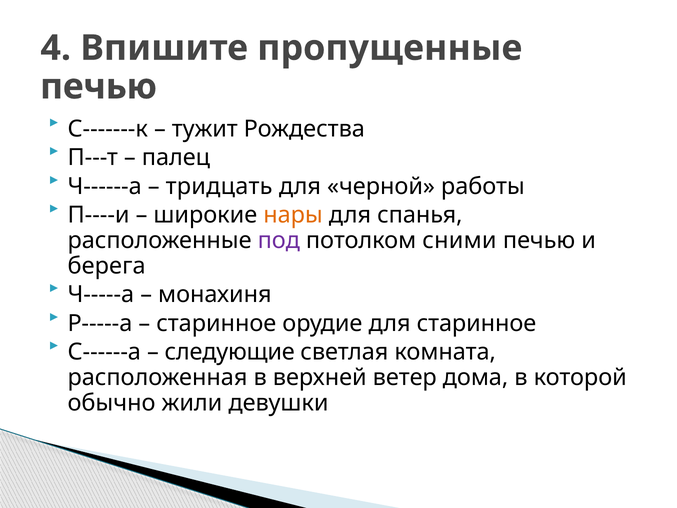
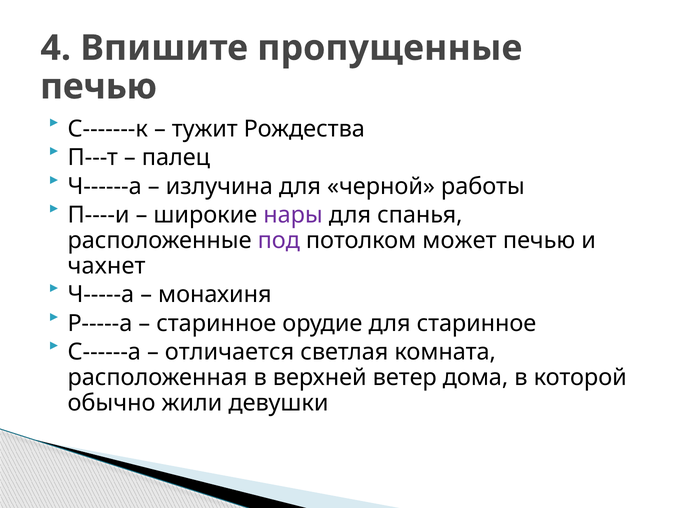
тридцать: тридцать -> излучина
нары colour: orange -> purple
сними: сними -> может
берега: берега -> чахнет
следующие: следующие -> отличается
